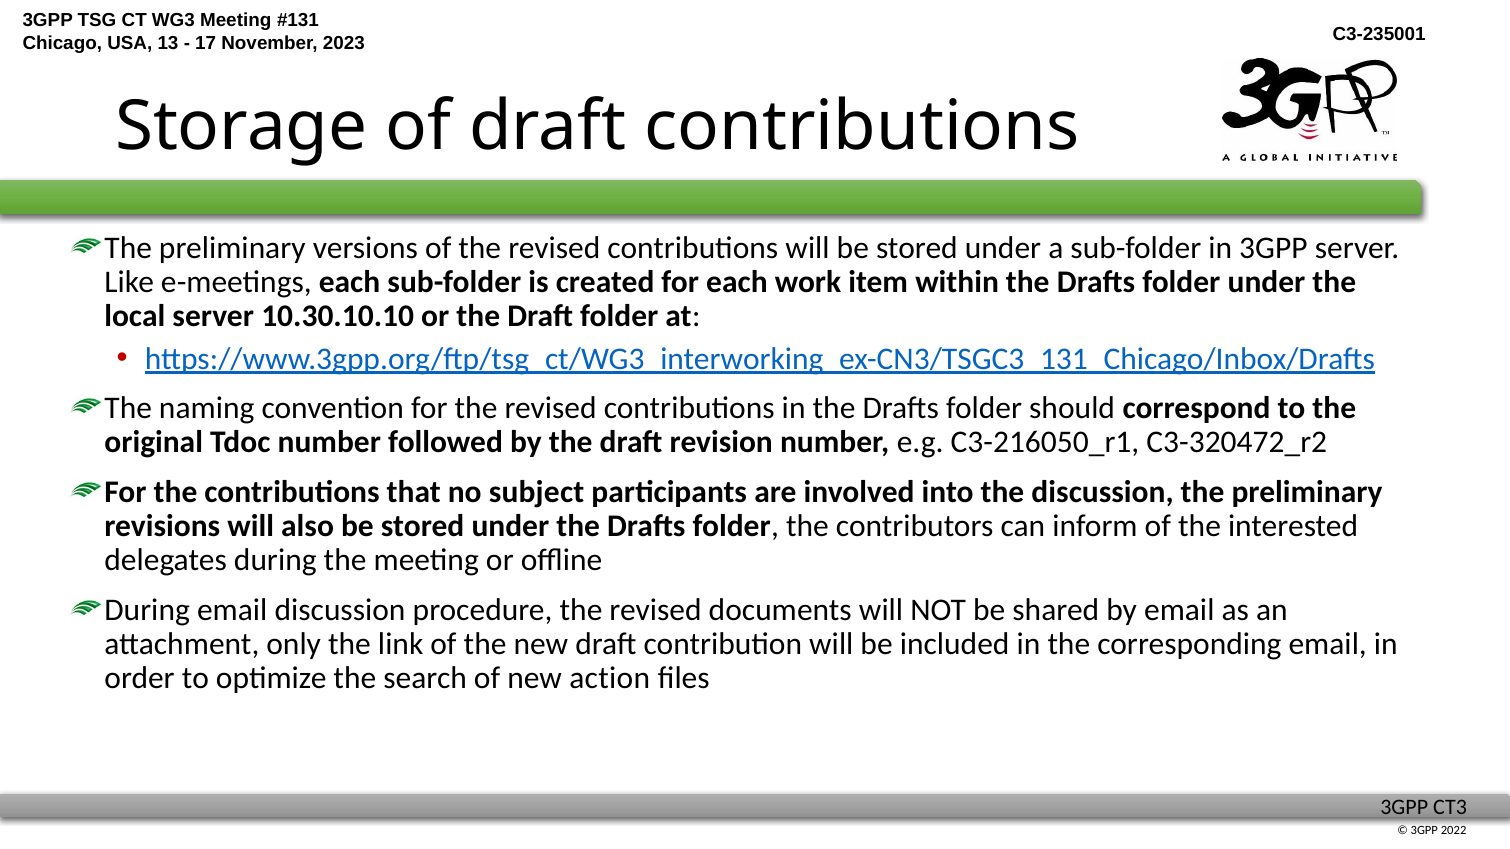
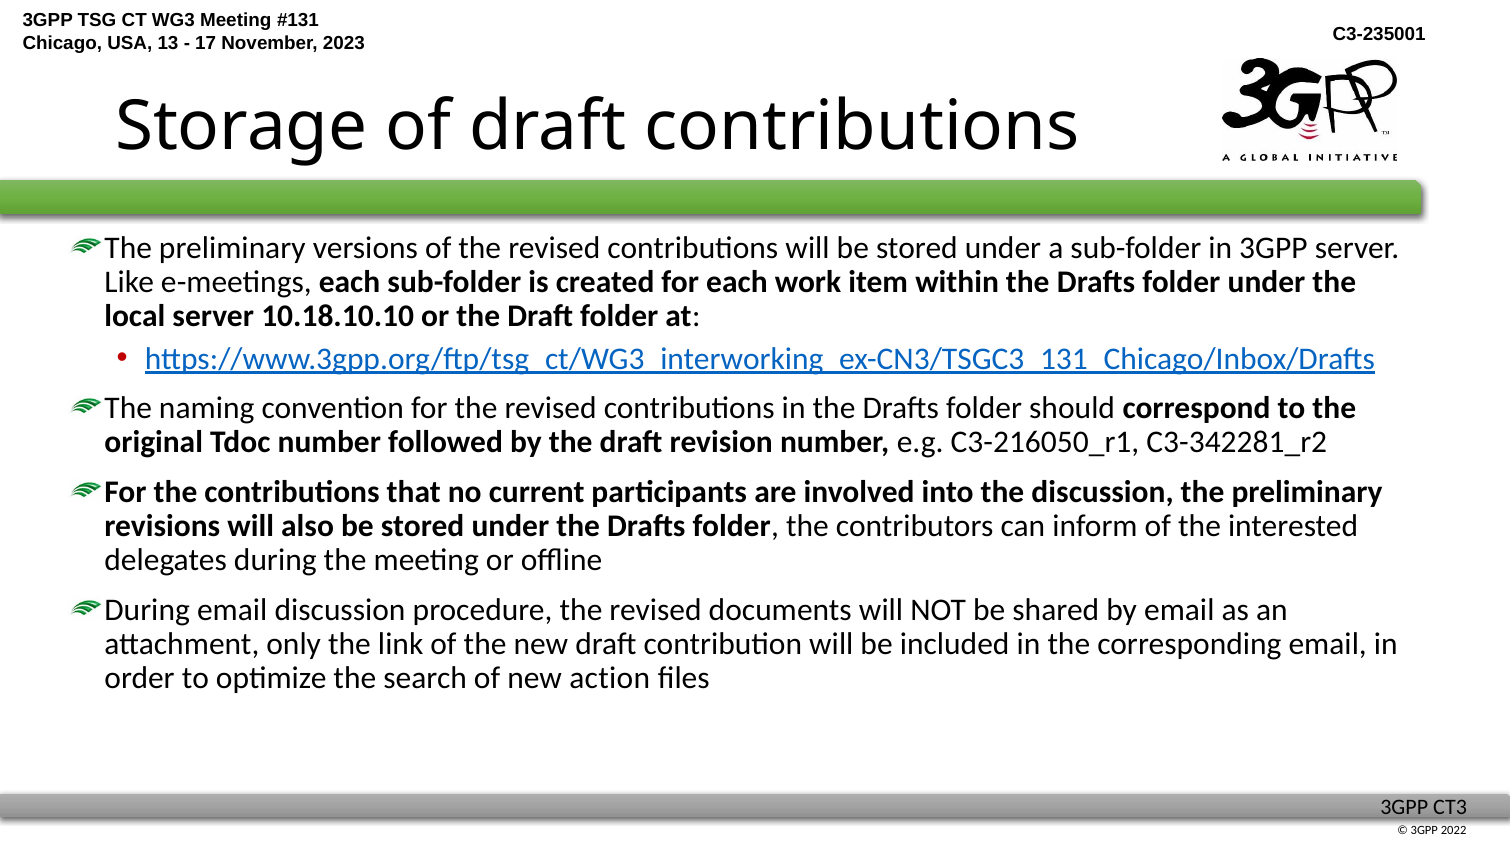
10.30.10.10: 10.30.10.10 -> 10.18.10.10
C3-320472_r2: C3-320472_r2 -> C3-342281_r2
subject: subject -> current
